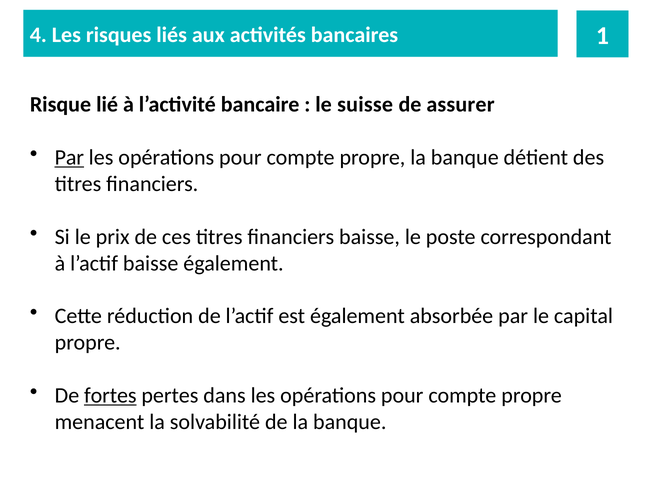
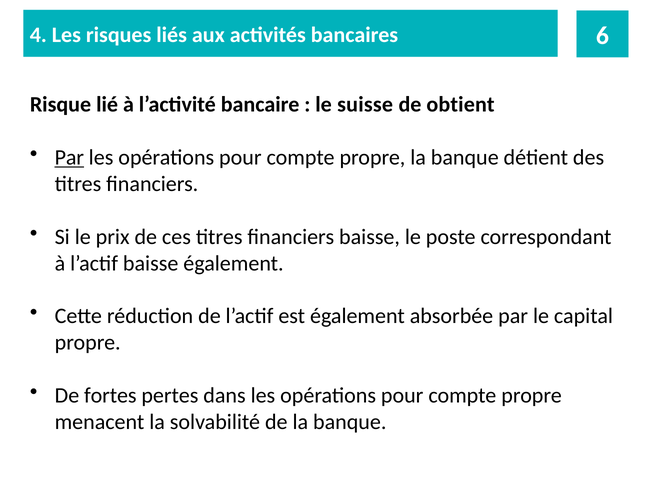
1: 1 -> 6
assurer: assurer -> obtient
fortes underline: present -> none
